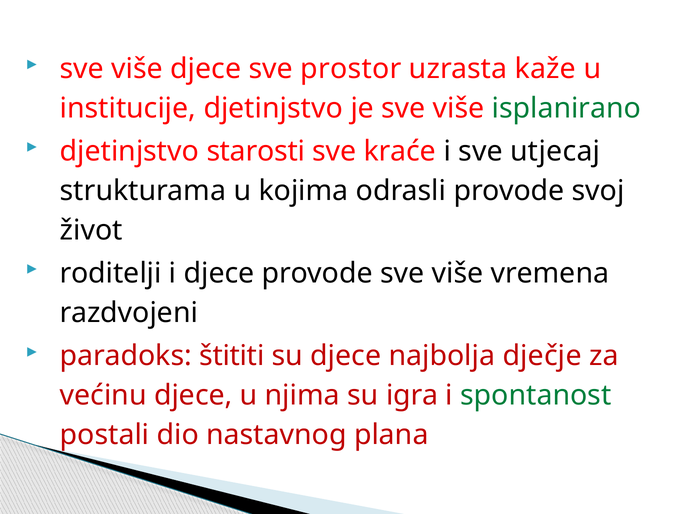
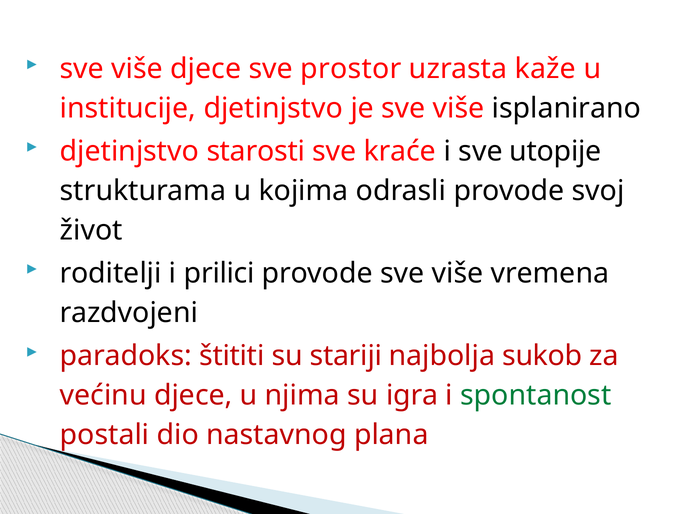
isplanirano colour: green -> black
utjecaj: utjecaj -> utopije
i djece: djece -> prilici
su djece: djece -> stariji
dječje: dječje -> sukob
